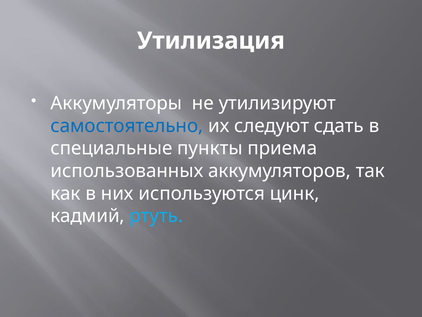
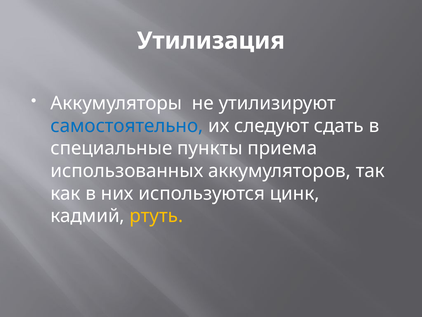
ртуть colour: light blue -> yellow
